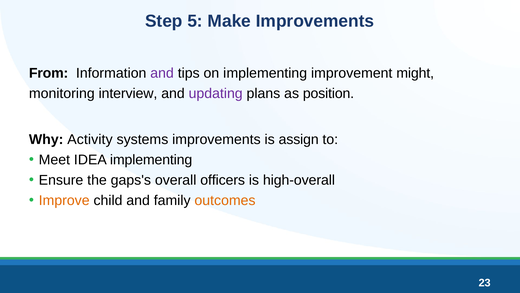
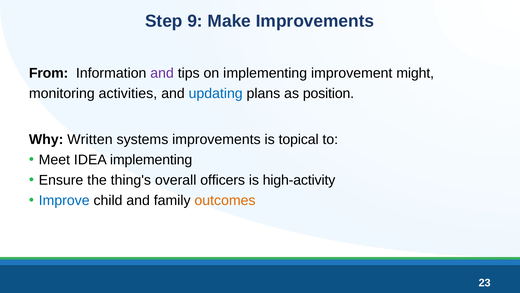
5: 5 -> 9
interview: interview -> activities
updating colour: purple -> blue
Activity: Activity -> Written
assign: assign -> topical
gaps's: gaps's -> thing's
high-overall: high-overall -> high-activity
Improve colour: orange -> blue
